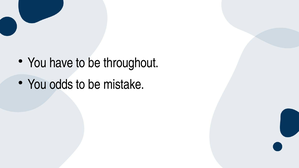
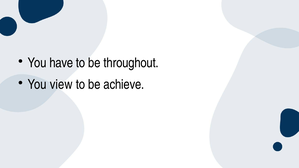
odds: odds -> view
mistake: mistake -> achieve
